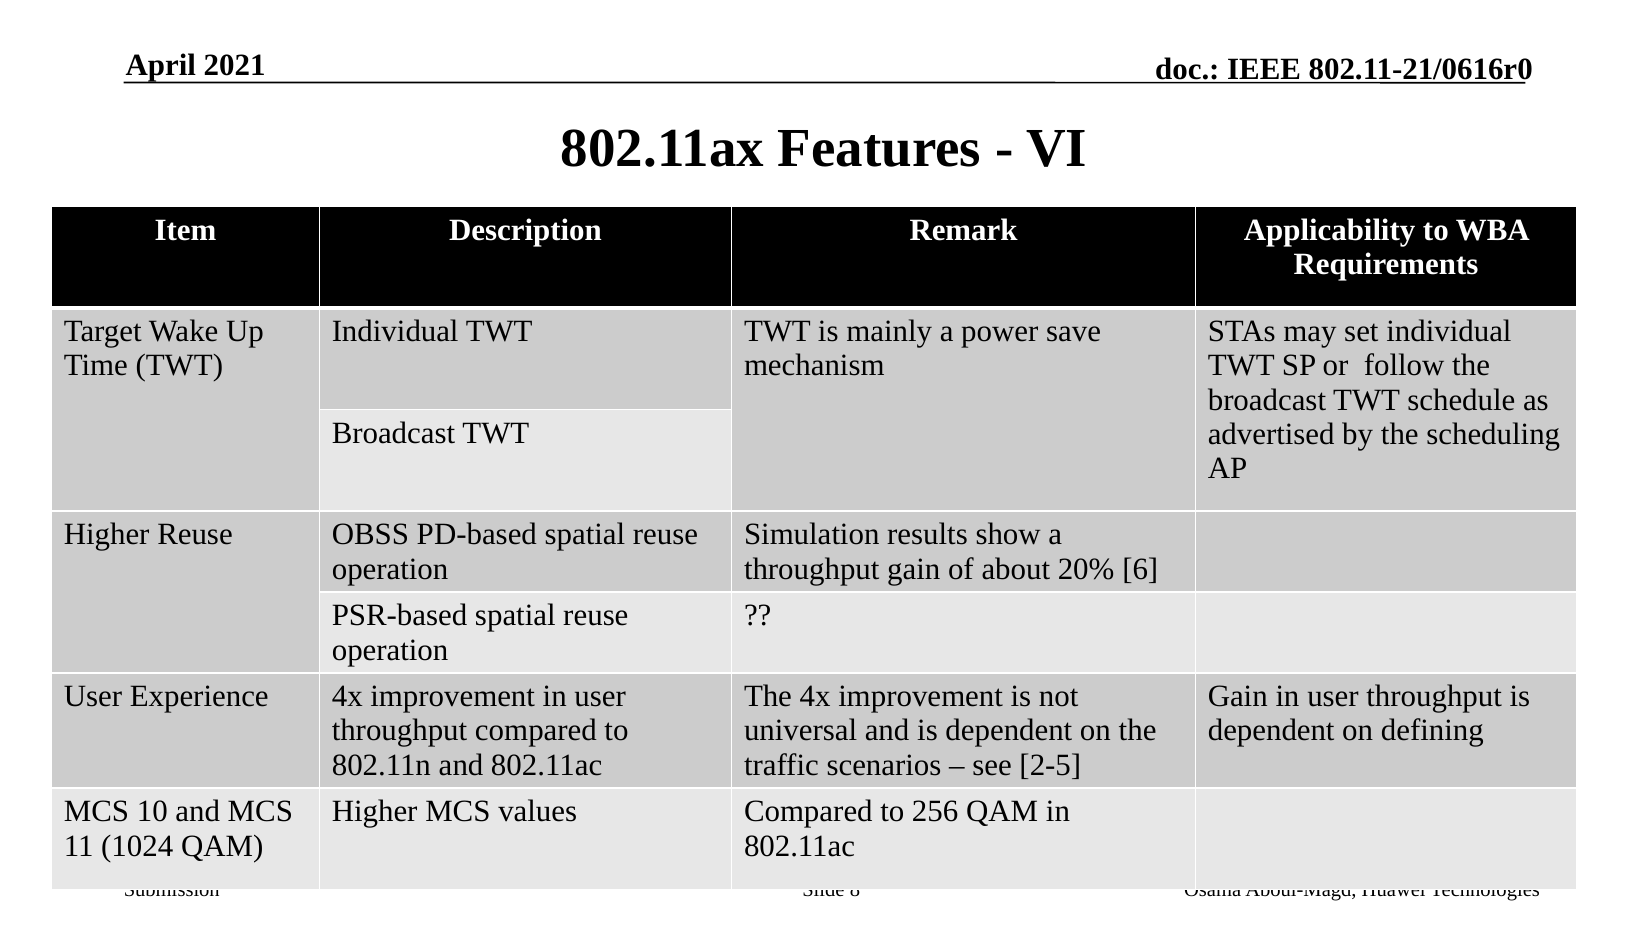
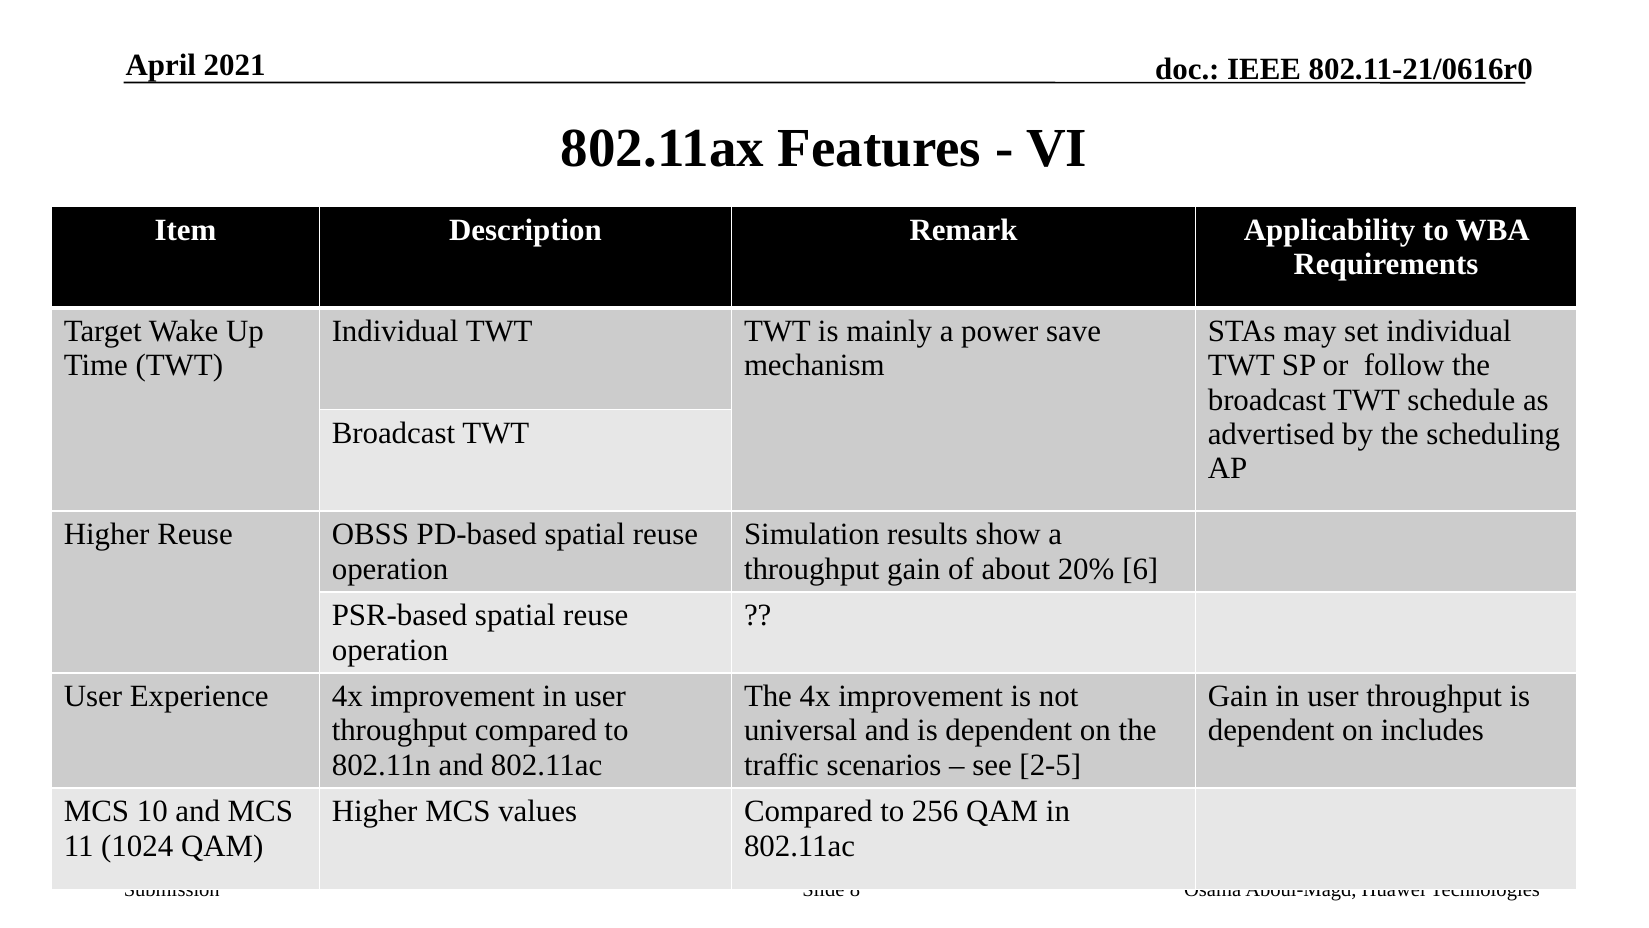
defining: defining -> includes
